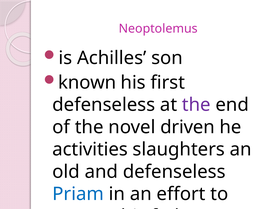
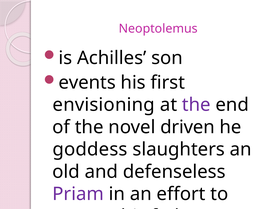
known: known -> events
defenseless at (104, 105): defenseless -> envisioning
activities: activities -> goddess
Priam colour: blue -> purple
